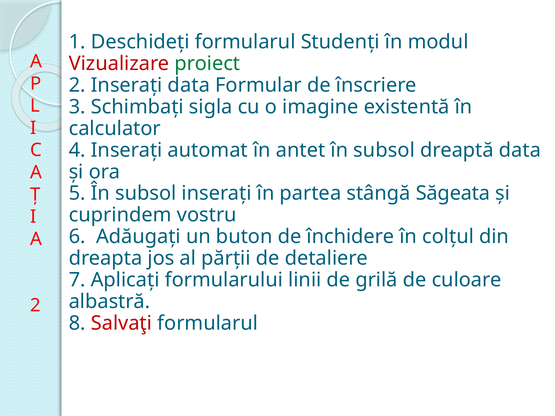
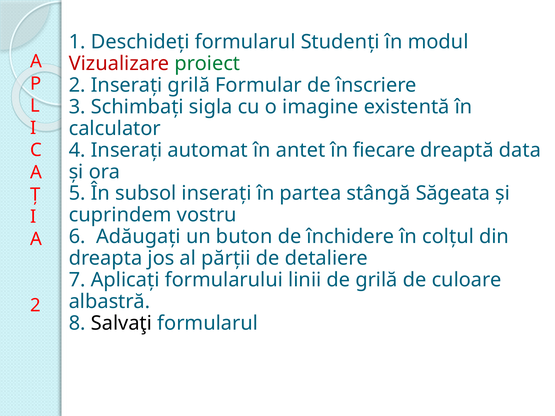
Inseraţi data: data -> grilă
antet în subsol: subsol -> fiecare
Salvaţi colour: red -> black
